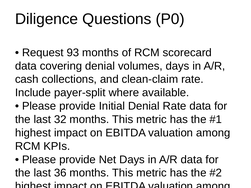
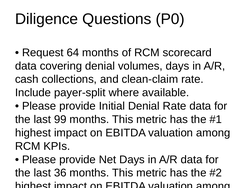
93: 93 -> 64
32: 32 -> 99
